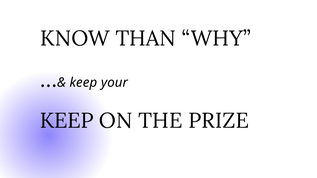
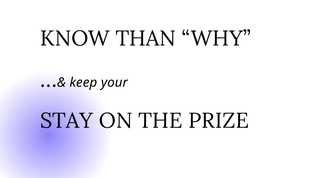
KEEP at (67, 121): KEEP -> STAY
